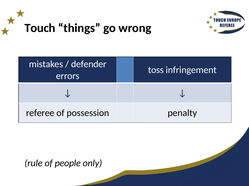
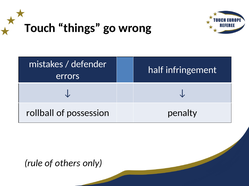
toss: toss -> half
referee: referee -> rollball
people: people -> others
